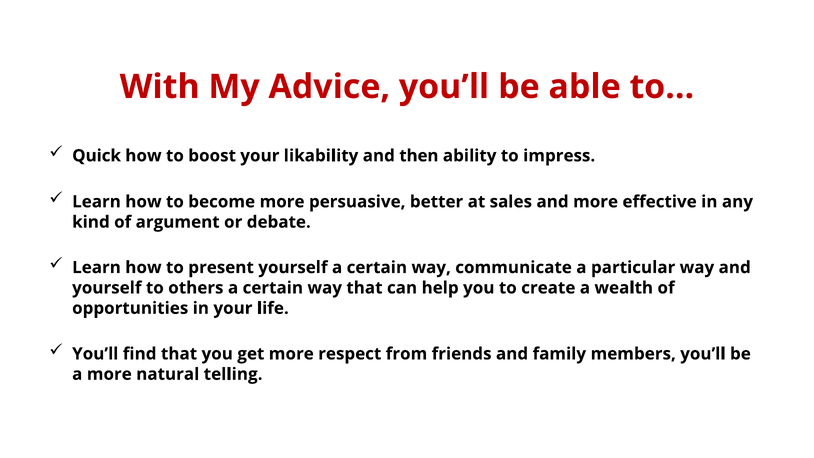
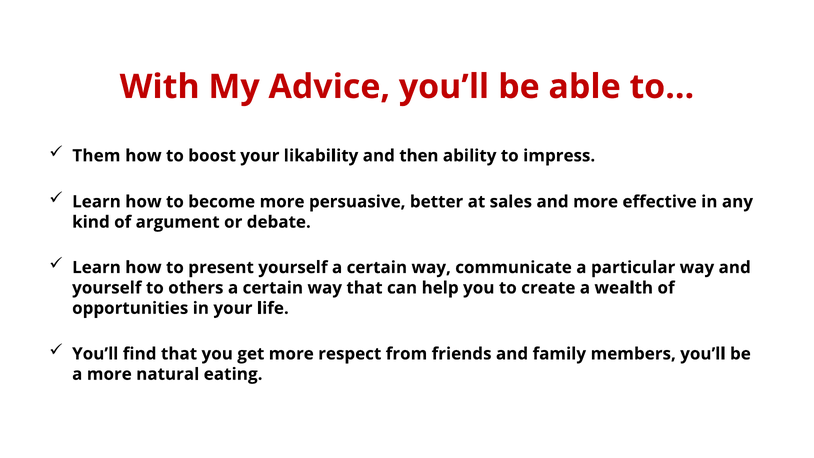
Quick: Quick -> Them
telling: telling -> eating
